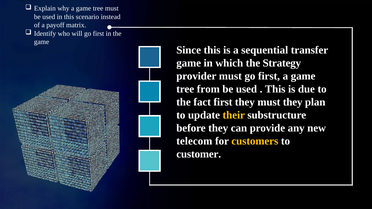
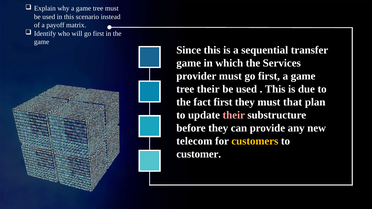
Strategy: Strategy -> Services
tree from: from -> their
must they: they -> that
their at (234, 115) colour: yellow -> pink
